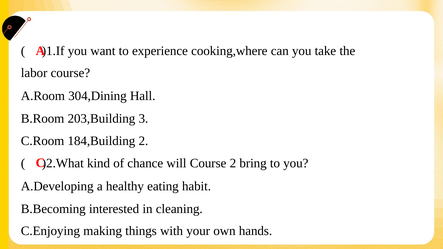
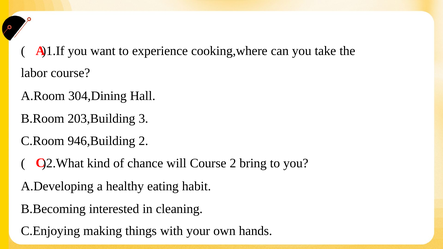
184,Building: 184,Building -> 946,Building
